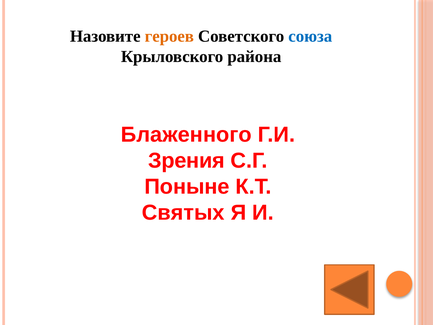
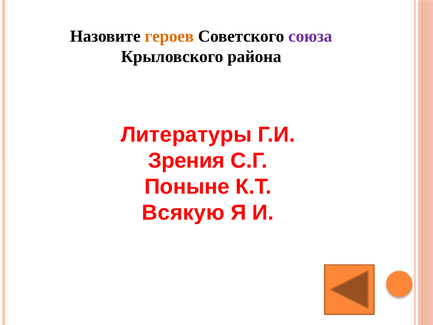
союза colour: blue -> purple
Блаженного: Блаженного -> Литературы
Святых: Святых -> Всякую
